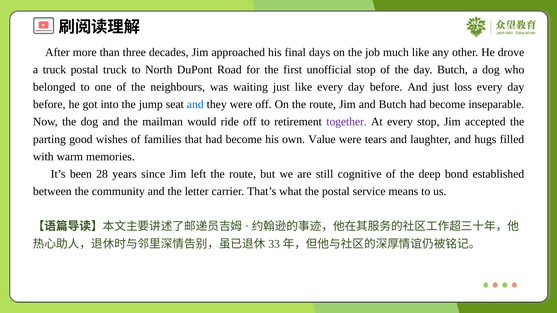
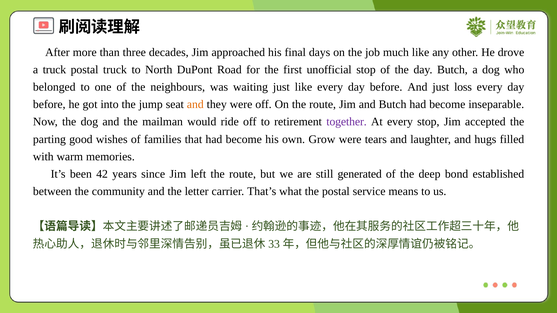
and at (195, 105) colour: blue -> orange
Value: Value -> Grow
28: 28 -> 42
cognitive: cognitive -> generated
